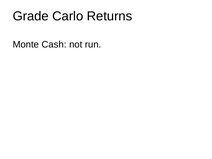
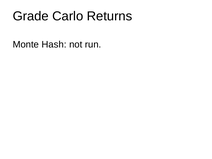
Cash: Cash -> Hash
